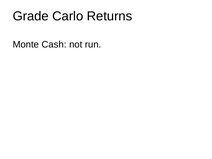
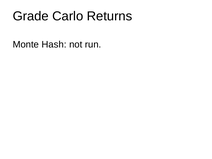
Cash: Cash -> Hash
